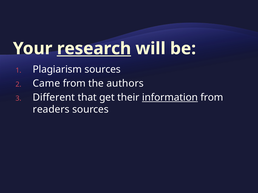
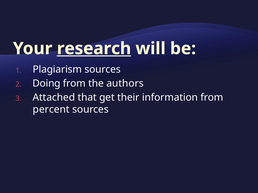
Came: Came -> Doing
Different: Different -> Attached
information underline: present -> none
readers: readers -> percent
